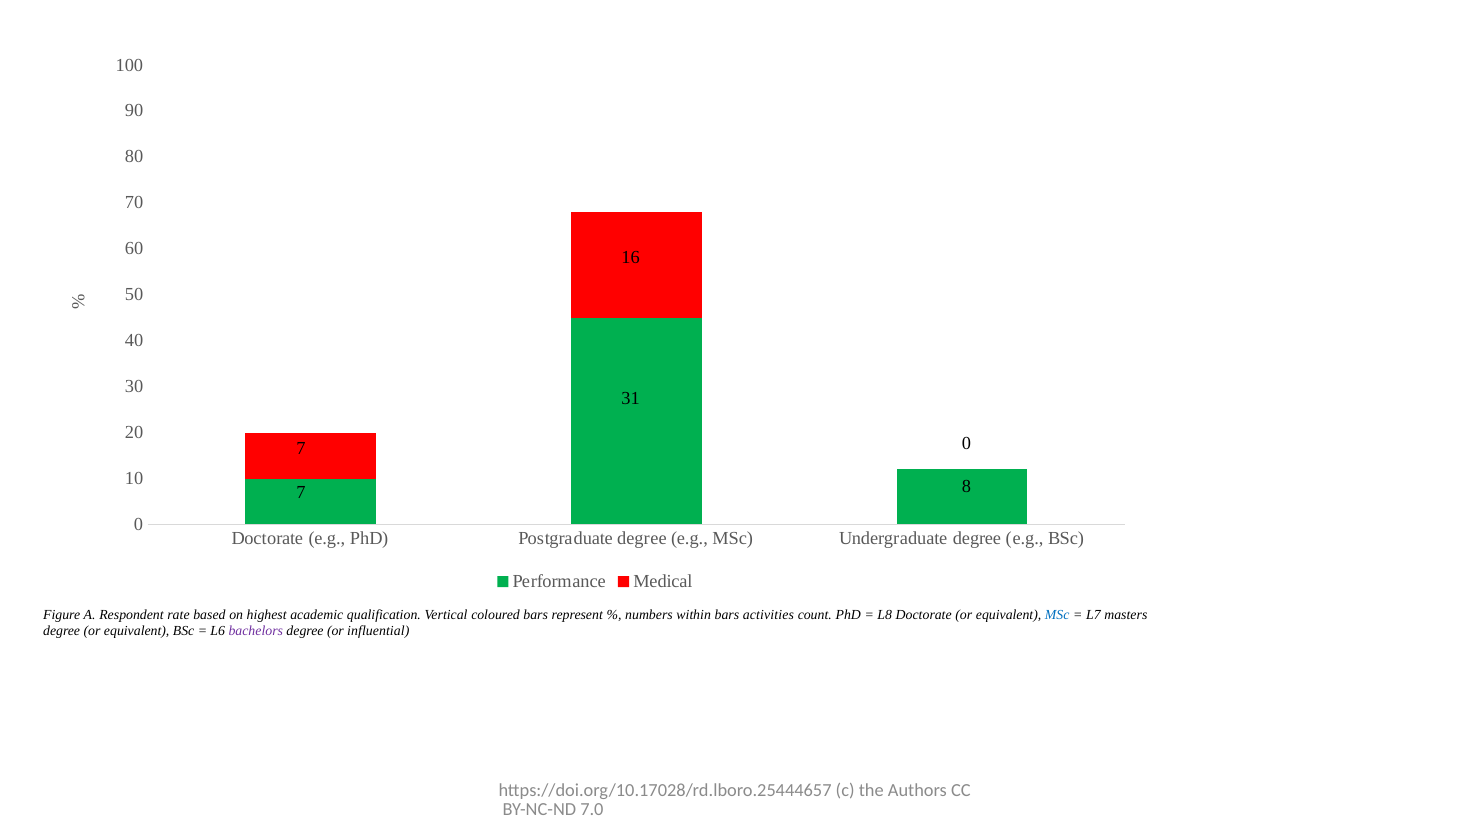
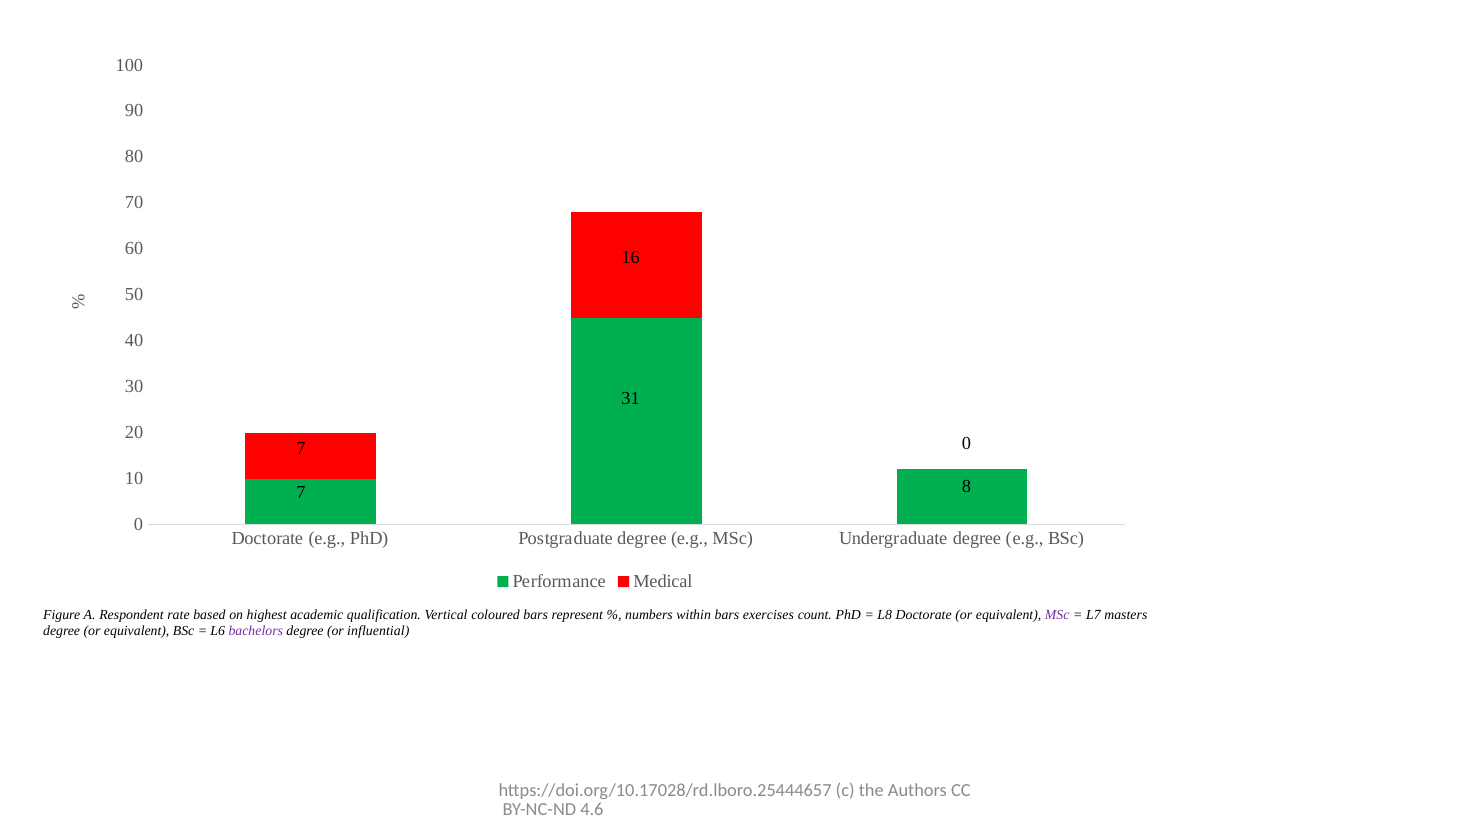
activities: activities -> exercises
MSc at (1057, 614) colour: blue -> purple
7.0: 7.0 -> 4.6
